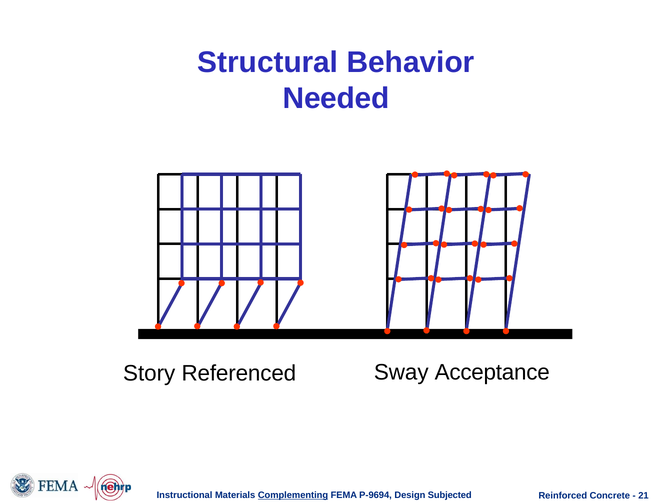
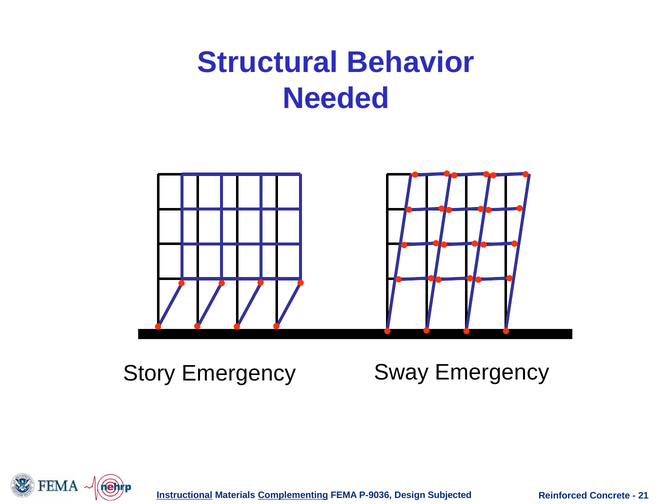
Story Referenced: Referenced -> Emergency
Sway Acceptance: Acceptance -> Emergency
Instructional underline: none -> present
P-9694: P-9694 -> P-9036
